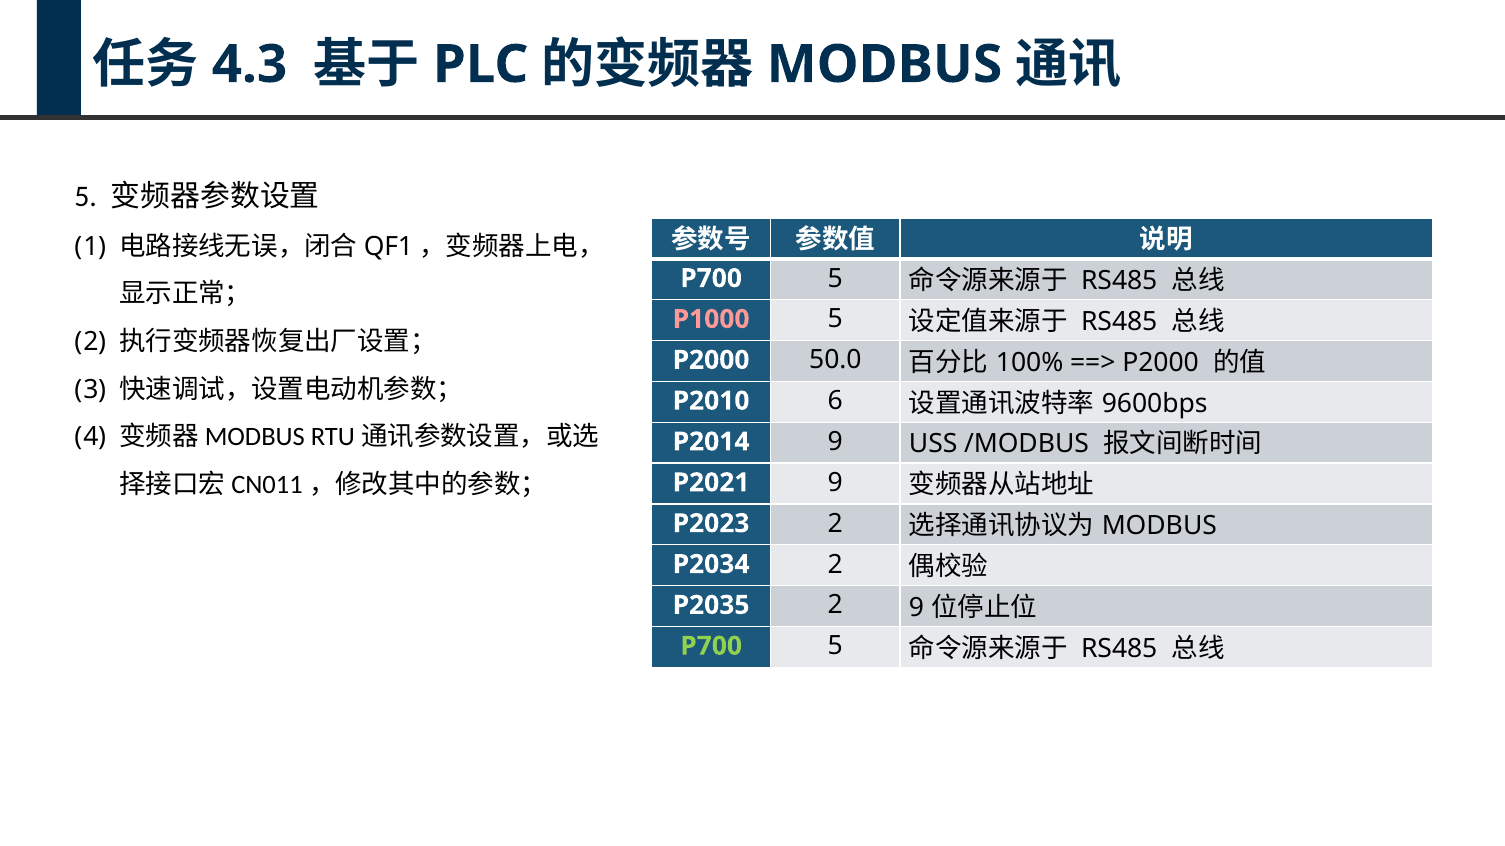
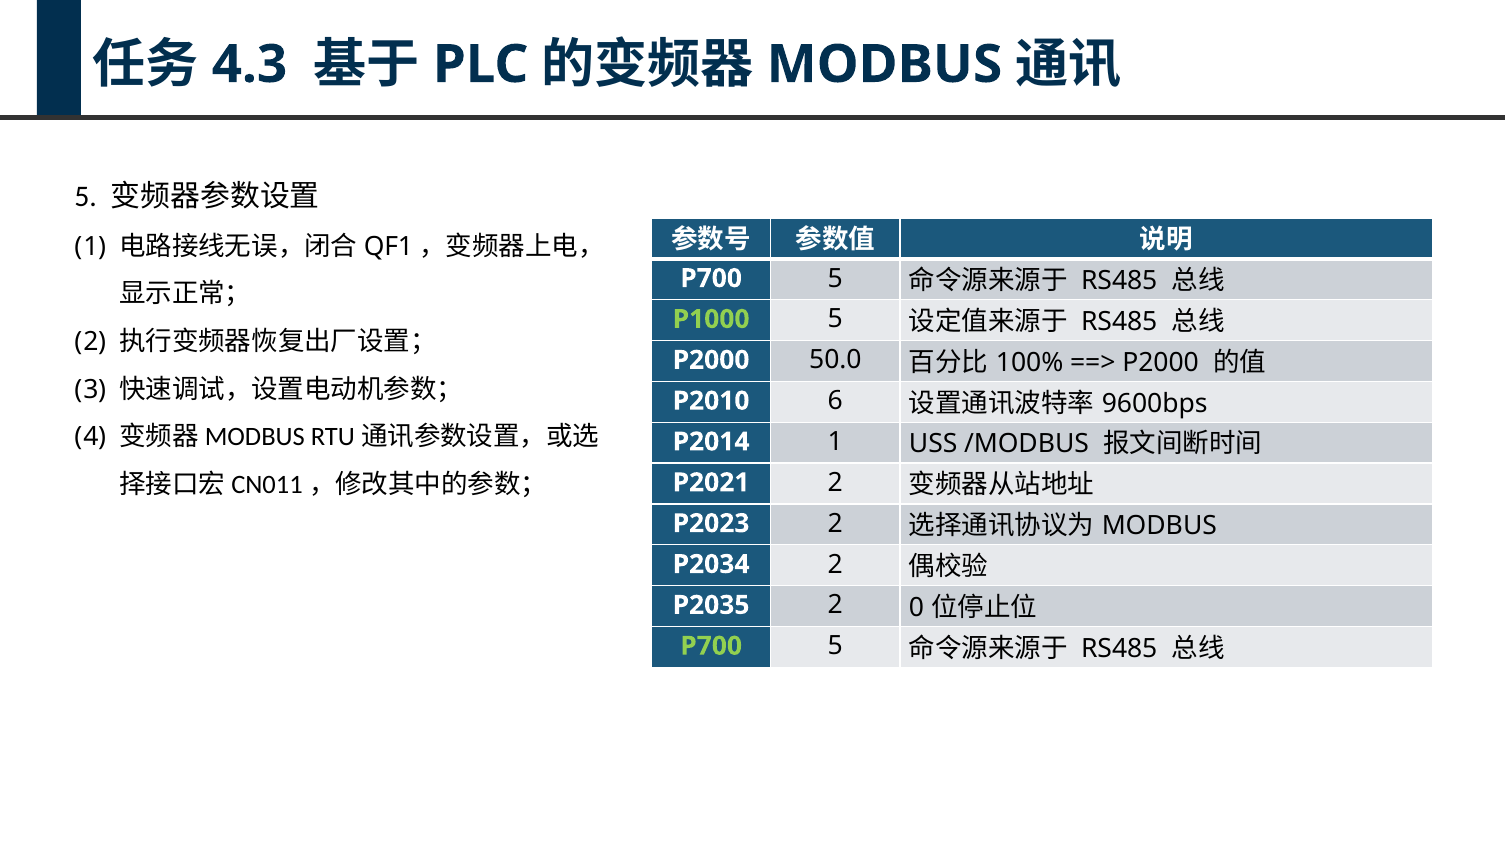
P1000 colour: pink -> light green
P2014 9: 9 -> 1
P2021 9: 9 -> 2
2 9: 9 -> 0
